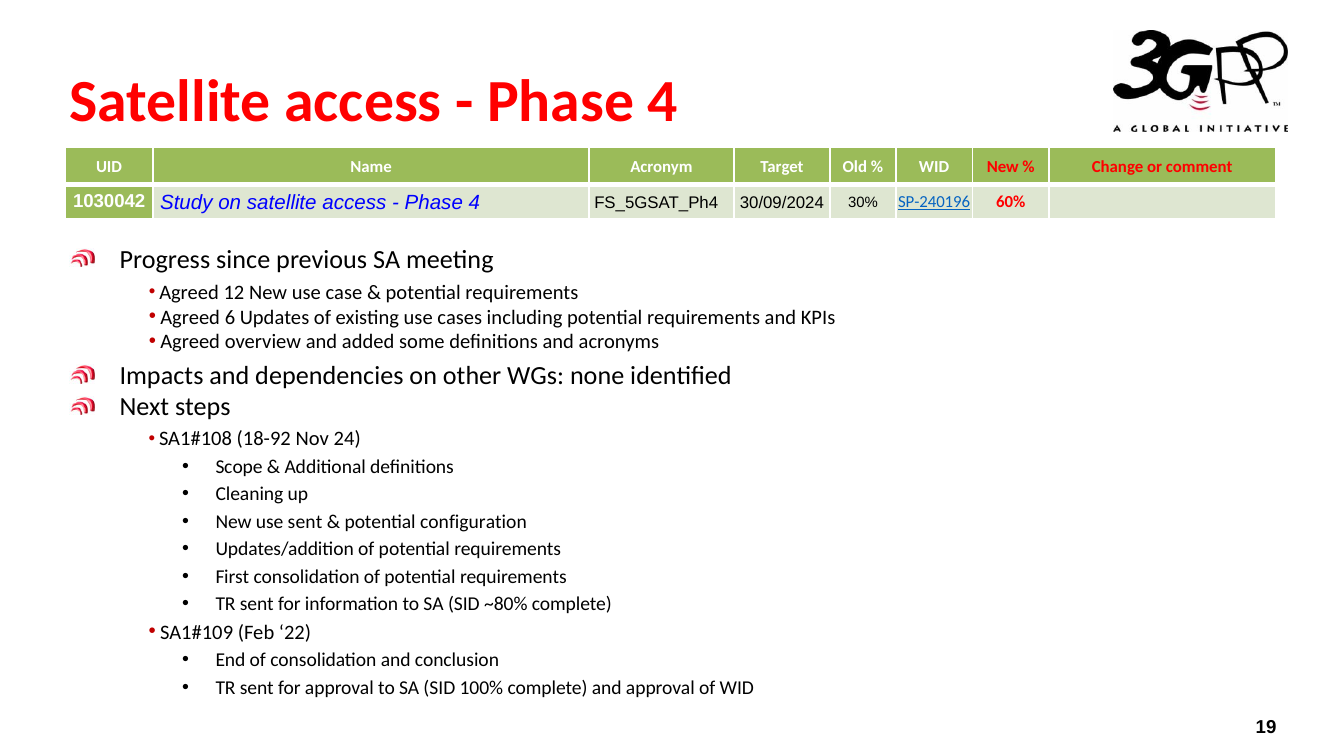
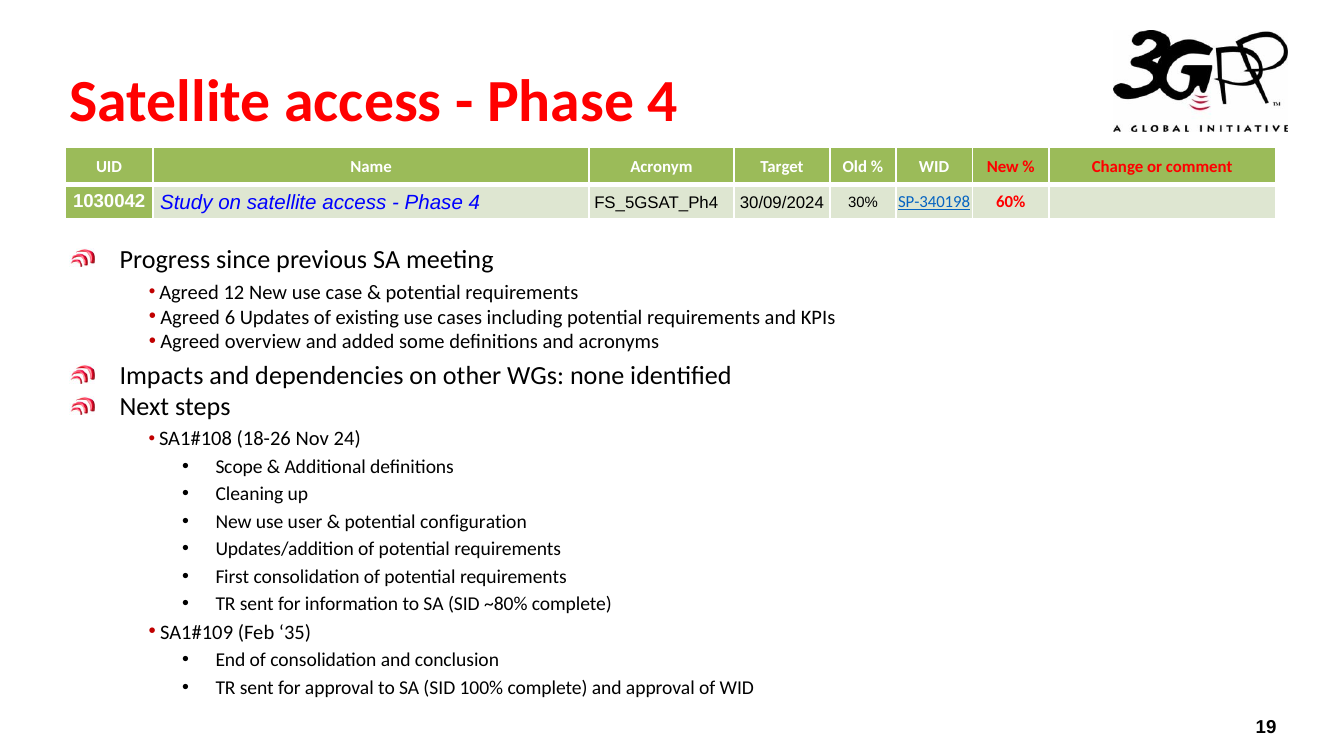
SP-240196: SP-240196 -> SP-340198
18-92: 18-92 -> 18-26
use sent: sent -> user
22: 22 -> 35
